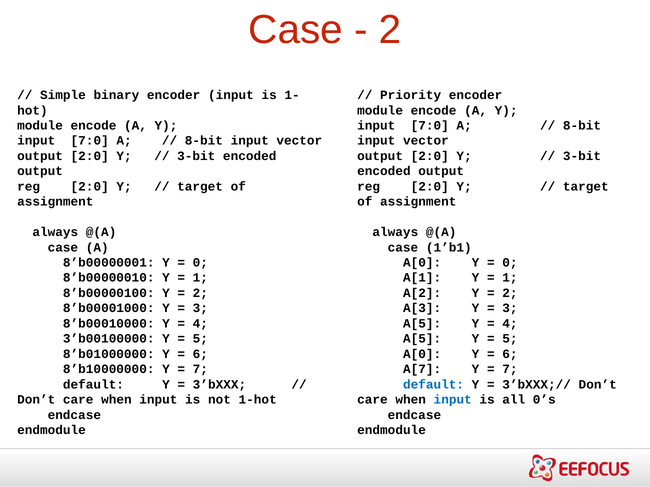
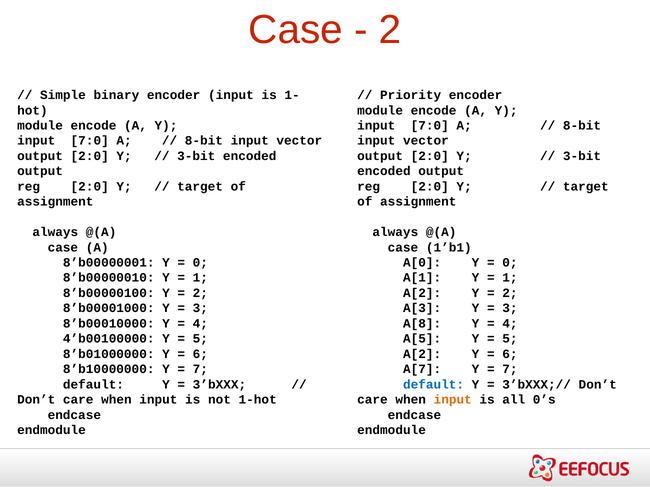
A[5 at (422, 324): A[5 -> A[8
3’b00100000: 3’b00100000 -> 4’b00100000
A[0 at (422, 354): A[0 -> A[2
input at (453, 400) colour: blue -> orange
